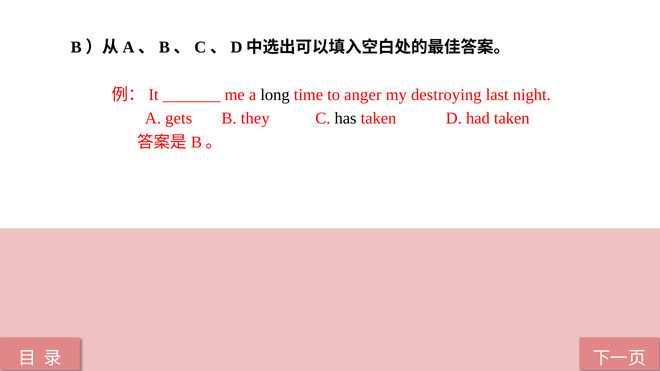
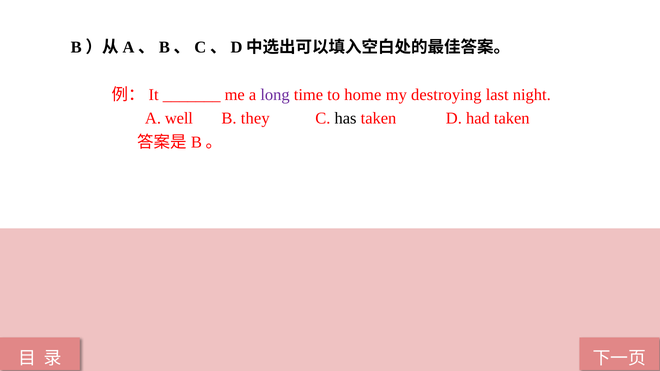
long colour: black -> purple
anger: anger -> home
gets: gets -> well
